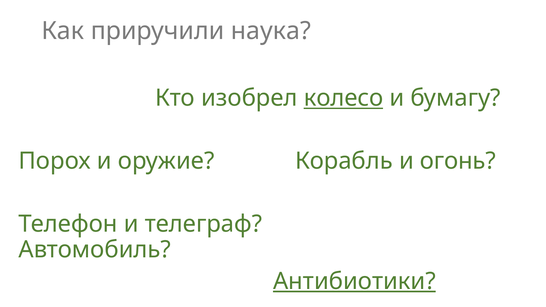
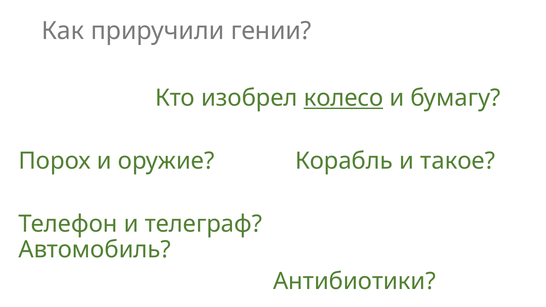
наука: наука -> гении
огонь: огонь -> такое
Антибиотики underline: present -> none
